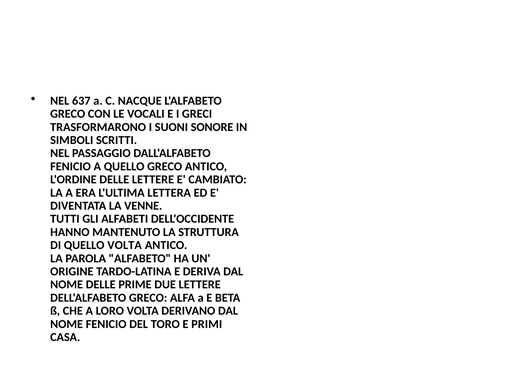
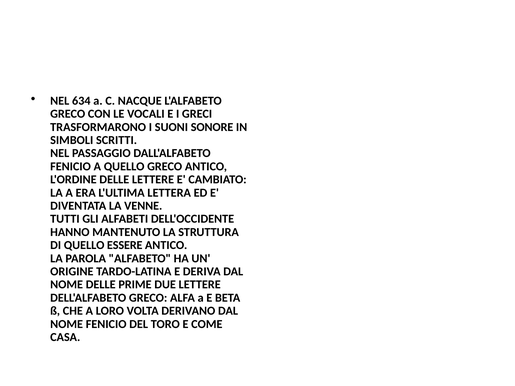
637: 637 -> 634
QUELLO VOLTA: VOLTA -> ESSERE
PRIMI: PRIMI -> COME
